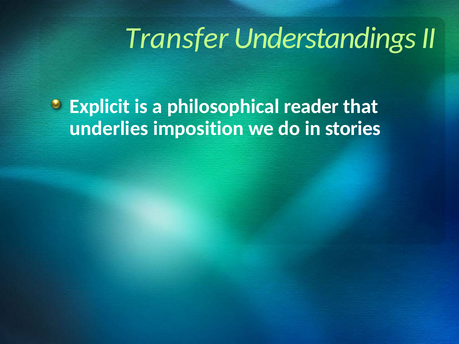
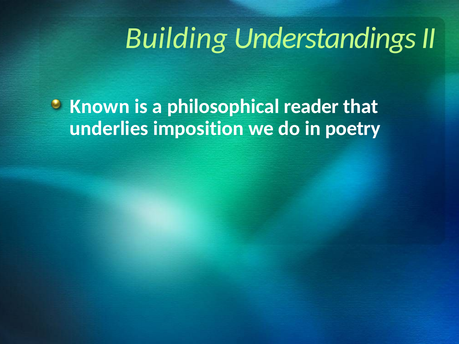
Transfer: Transfer -> Building
Explicit: Explicit -> Known
stories: stories -> poetry
